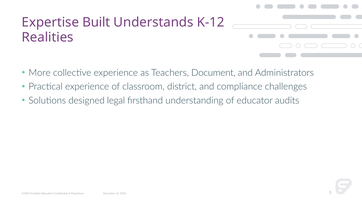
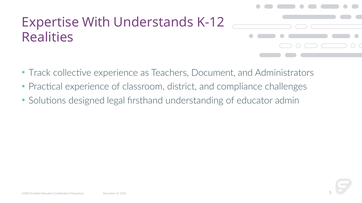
Built: Built -> With
More: More -> Track
audits: audits -> admin
